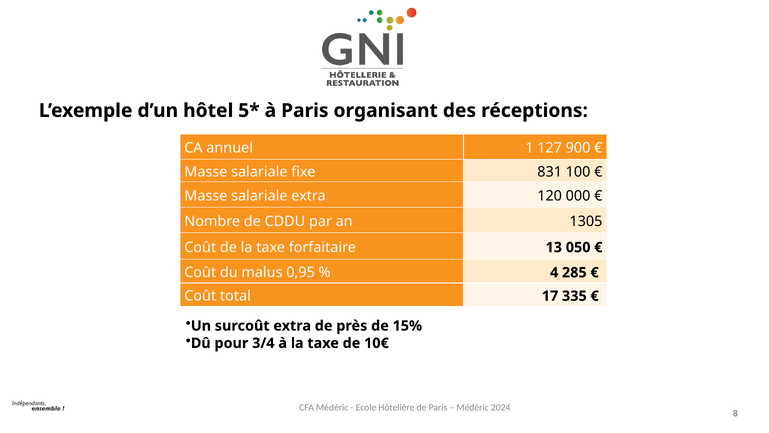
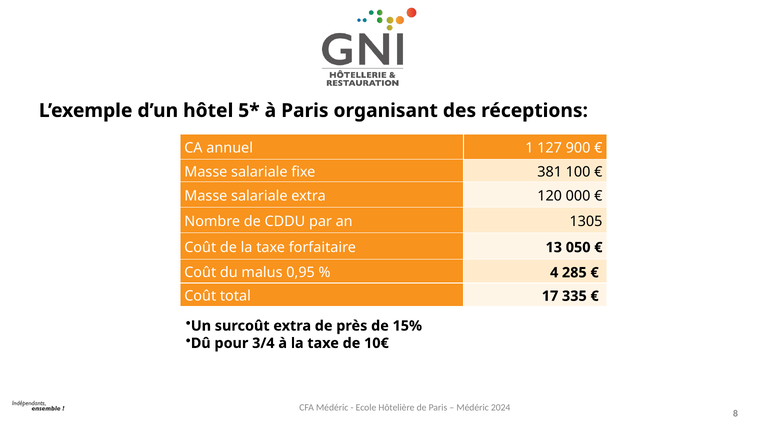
831: 831 -> 381
